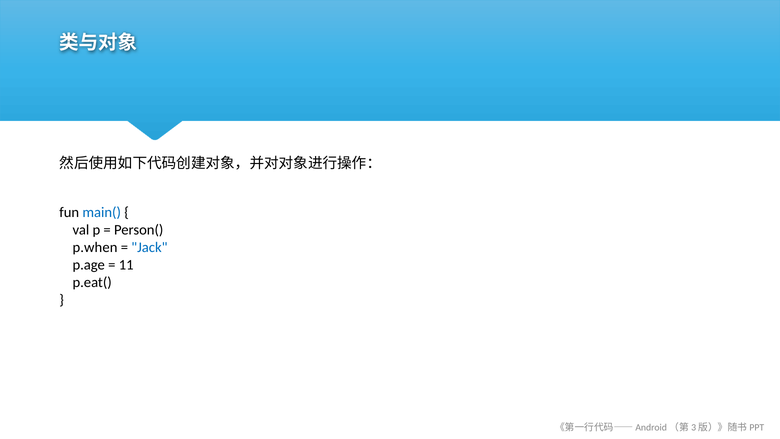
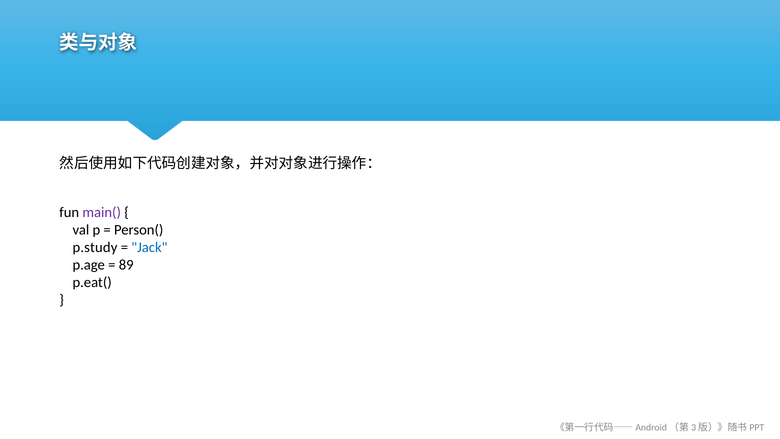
main( colour: blue -> purple
p.when: p.when -> p.study
11: 11 -> 89
